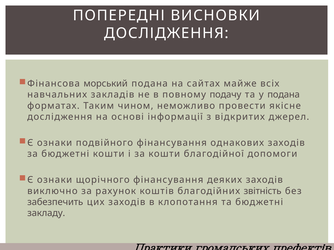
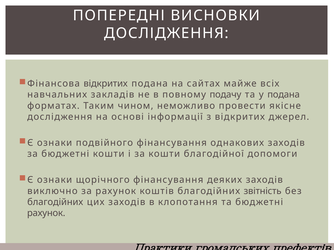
Фінансова морський: морський -> відкритих
забезпечить at (55, 202): забезпечить -> благодійних
закладу at (46, 214): закладу -> рахунок
